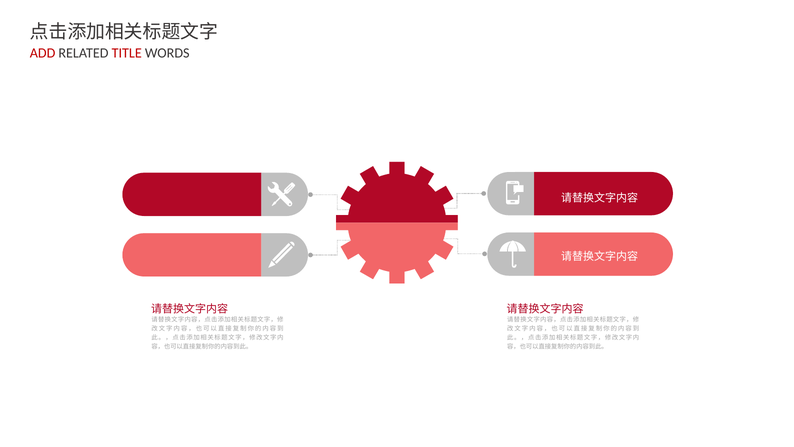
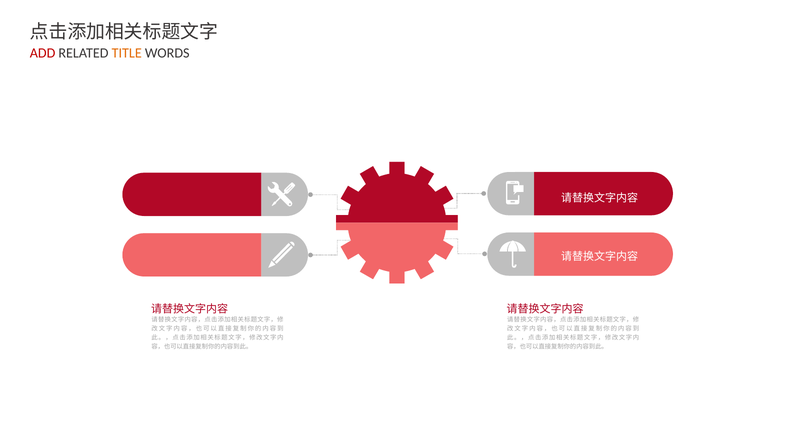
TITLE colour: red -> orange
